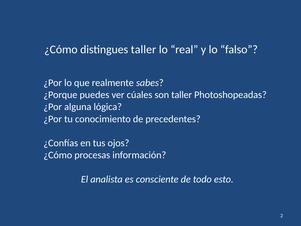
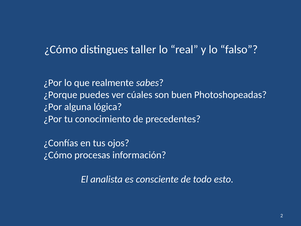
son taller: taller -> buen
